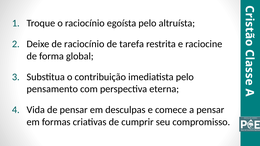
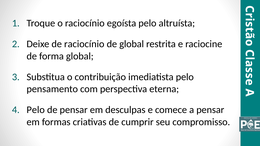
de tarefa: tarefa -> global
Vida at (36, 110): Vida -> Pelo
